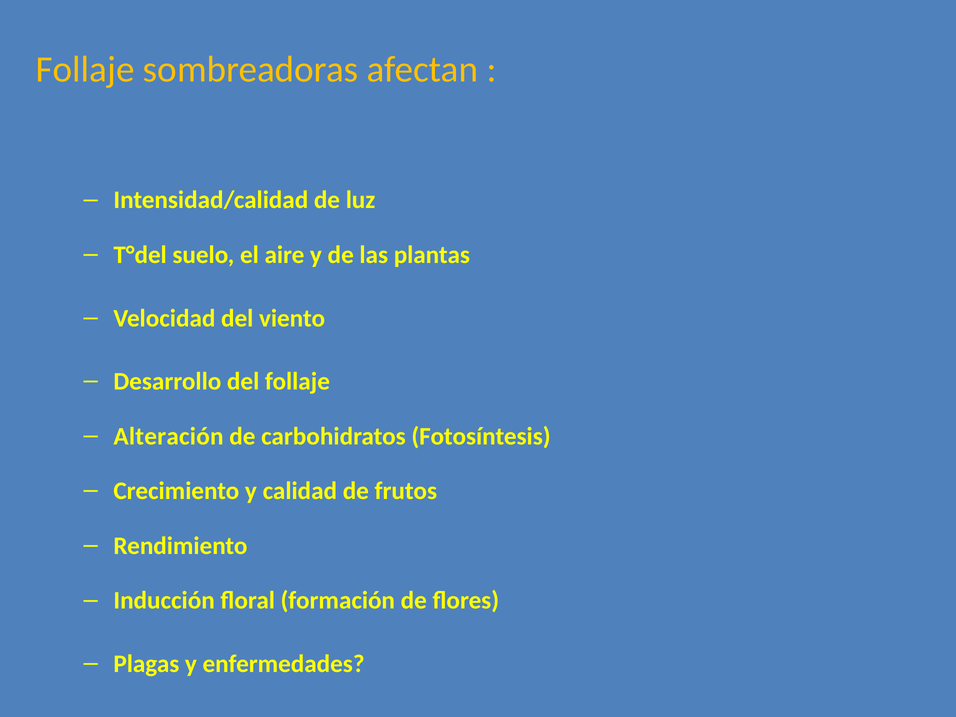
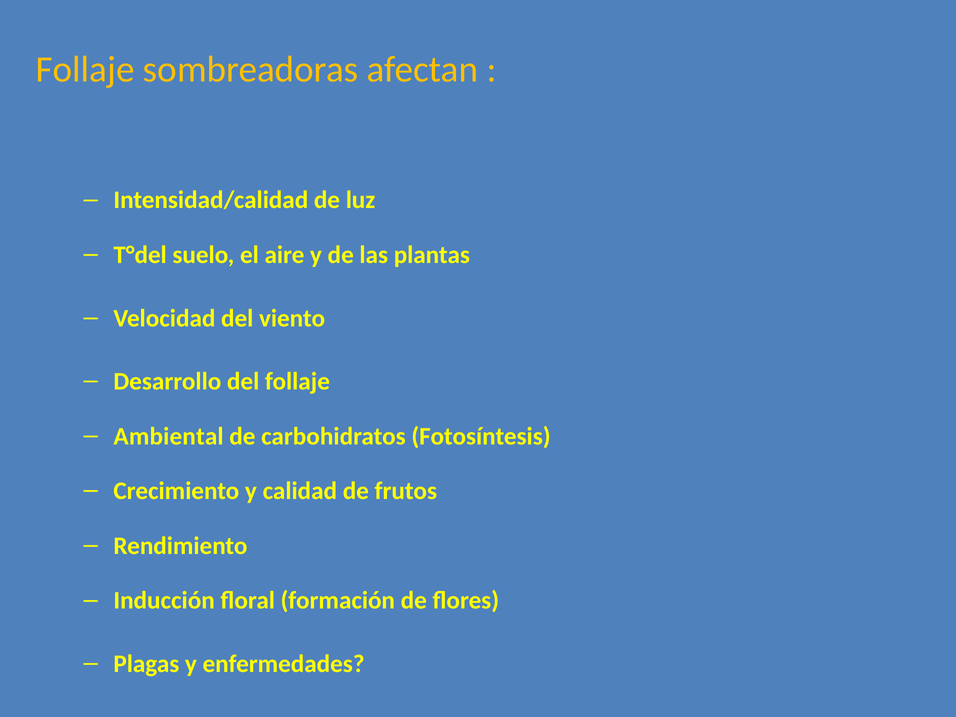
Alteración: Alteración -> Ambiental
